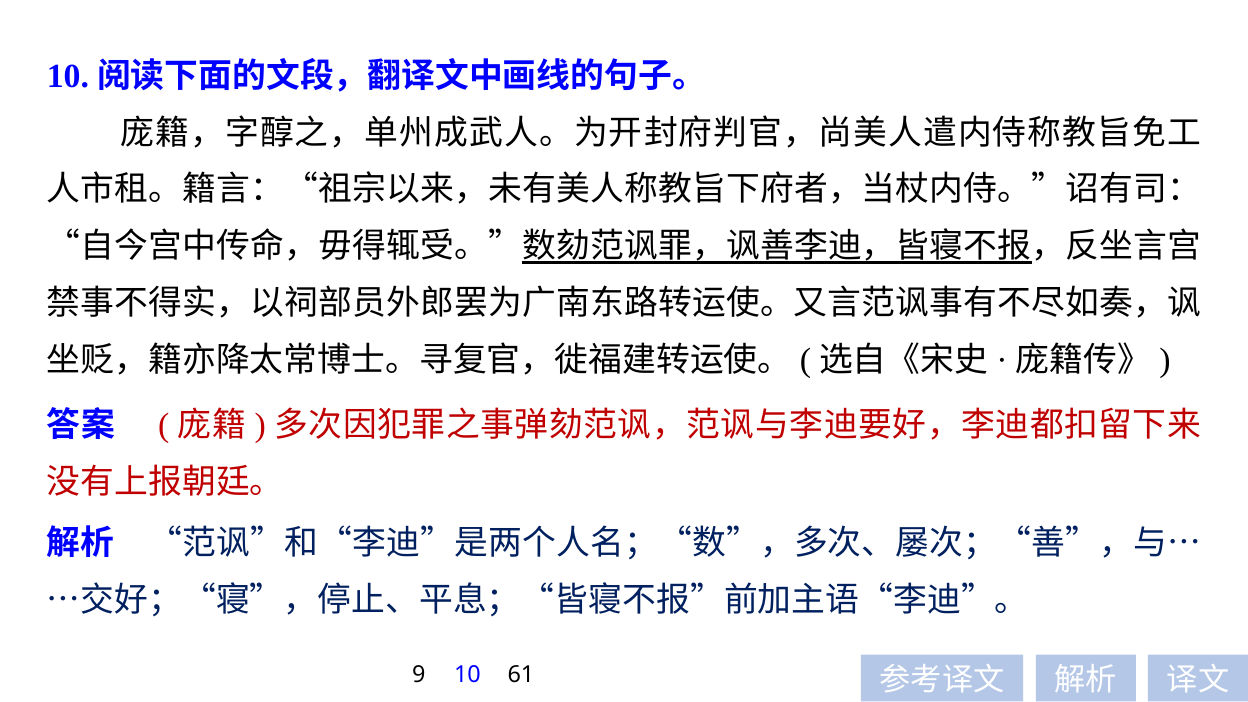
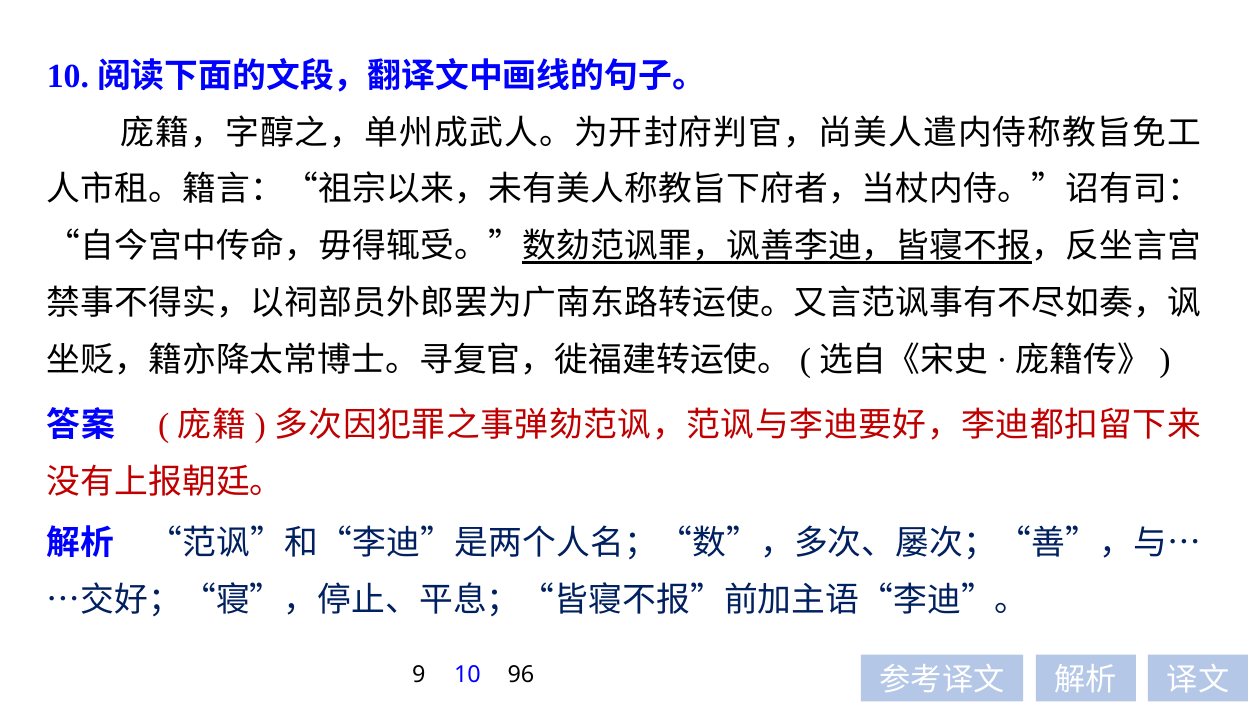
61: 61 -> 96
